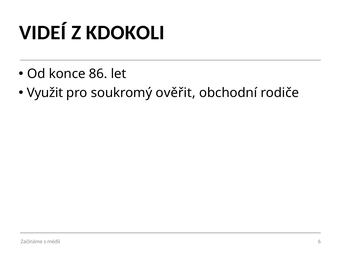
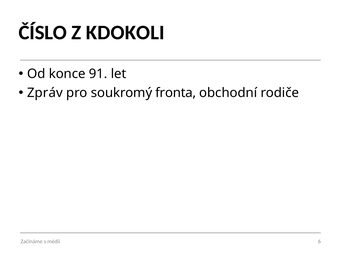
VIDEÍ: VIDEÍ -> ČÍSLO
86: 86 -> 91
Využit: Využit -> Zpráv
ověřit: ověřit -> fronta
